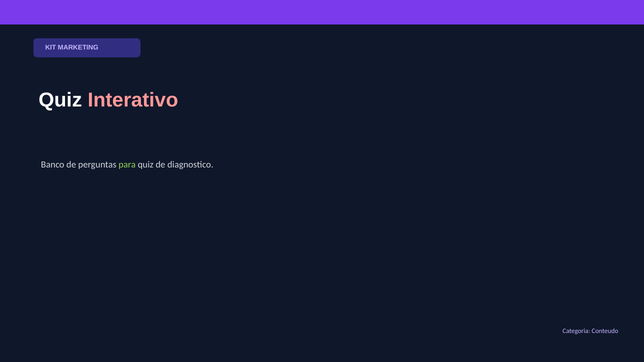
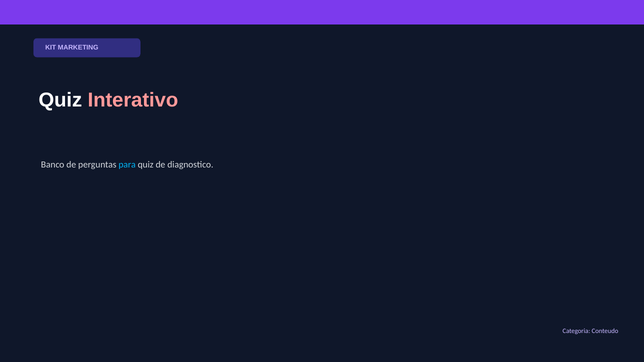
para colour: light green -> light blue
